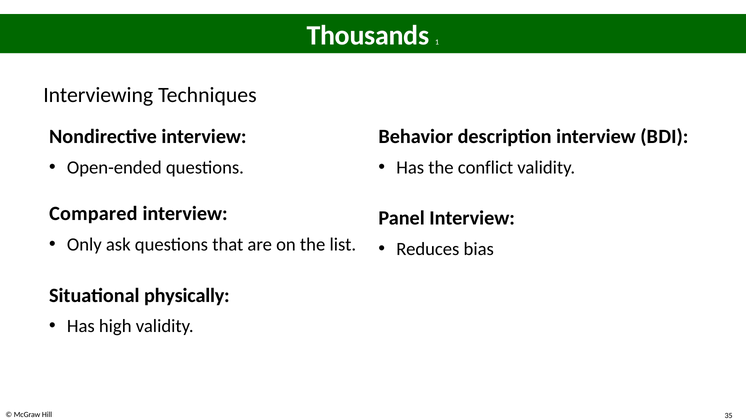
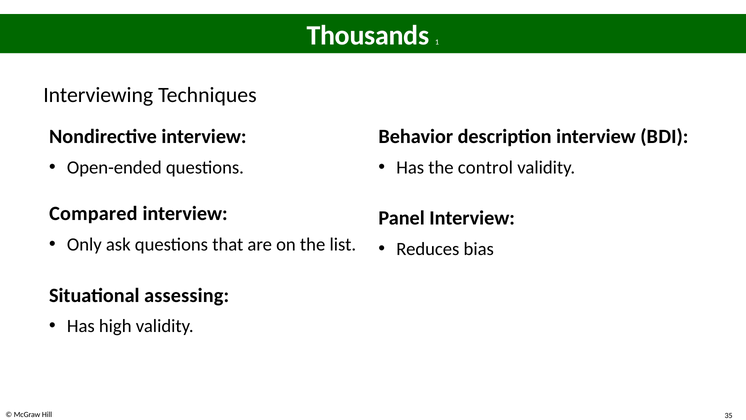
conflict: conflict -> control
physically: physically -> assessing
